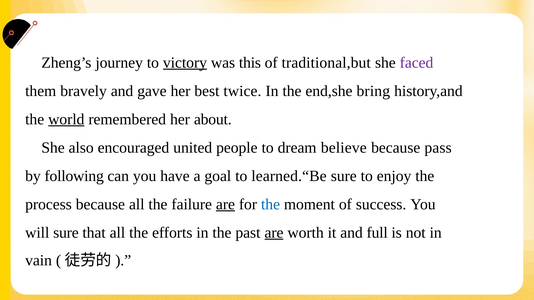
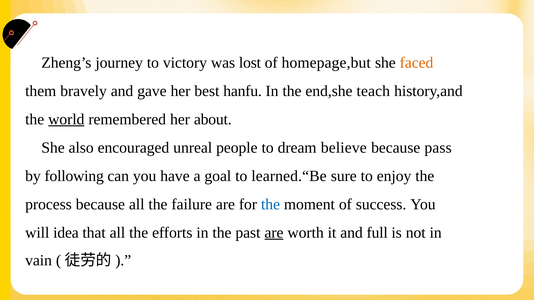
victory underline: present -> none
this: this -> lost
traditional,but: traditional,but -> homepage,but
faced colour: purple -> orange
twice: twice -> hanfu
bring: bring -> teach
united: united -> unreal
are at (225, 205) underline: present -> none
will sure: sure -> idea
